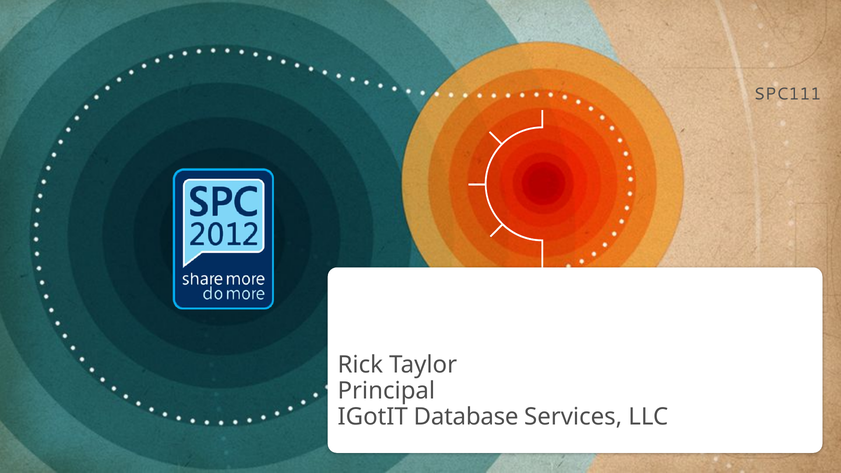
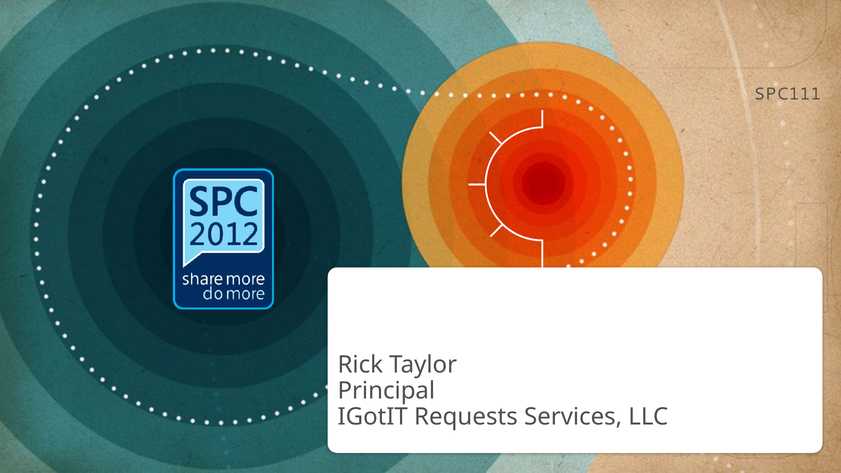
Database: Database -> Requests
